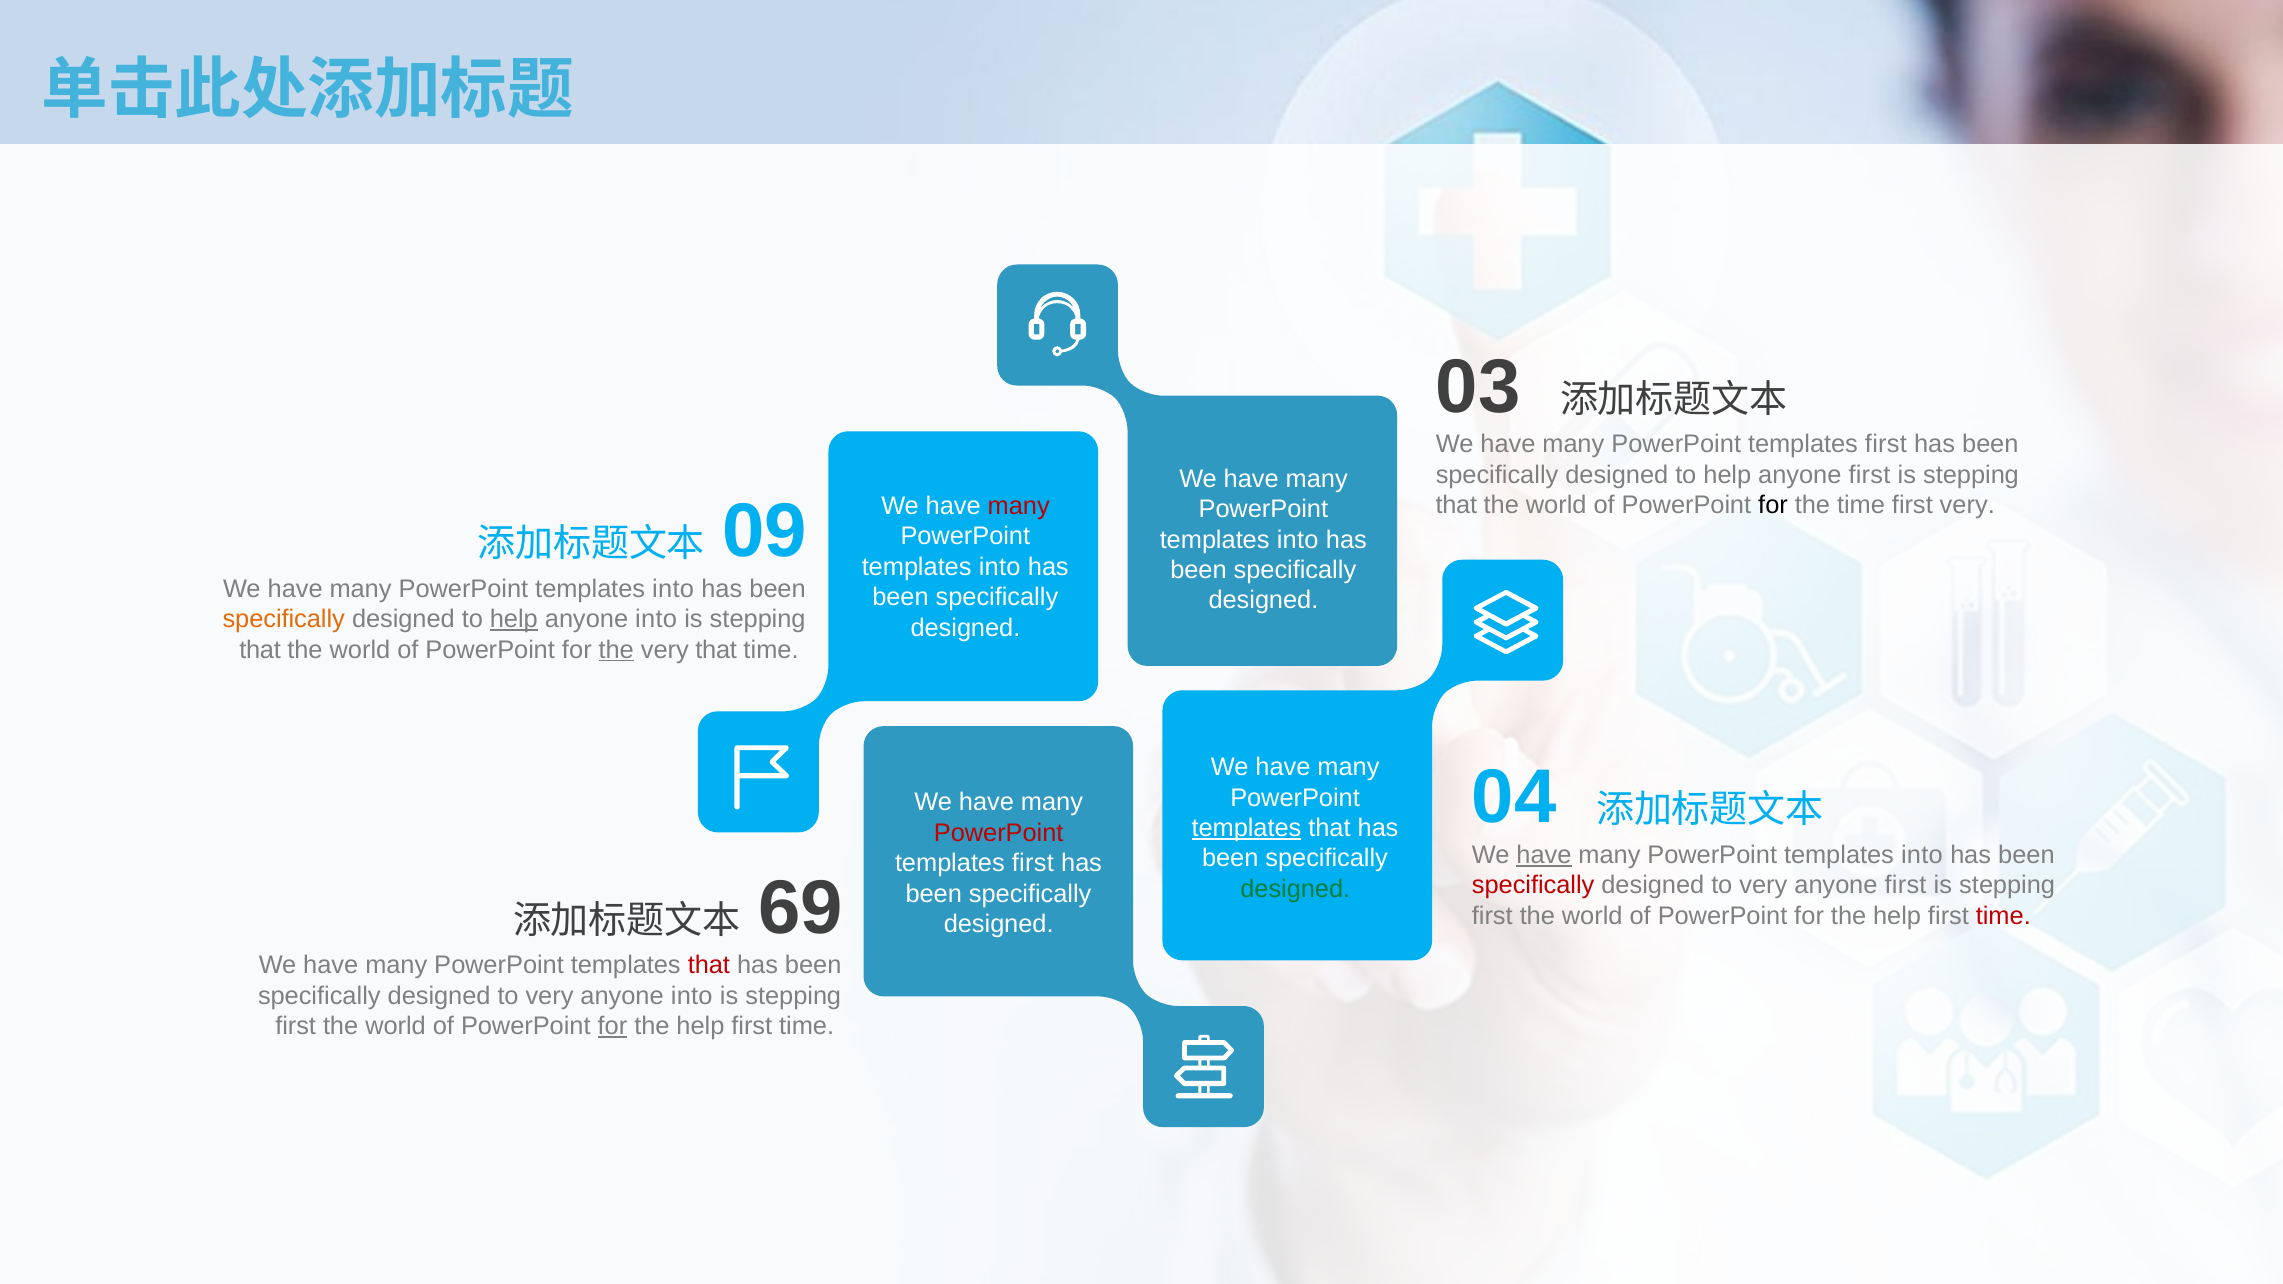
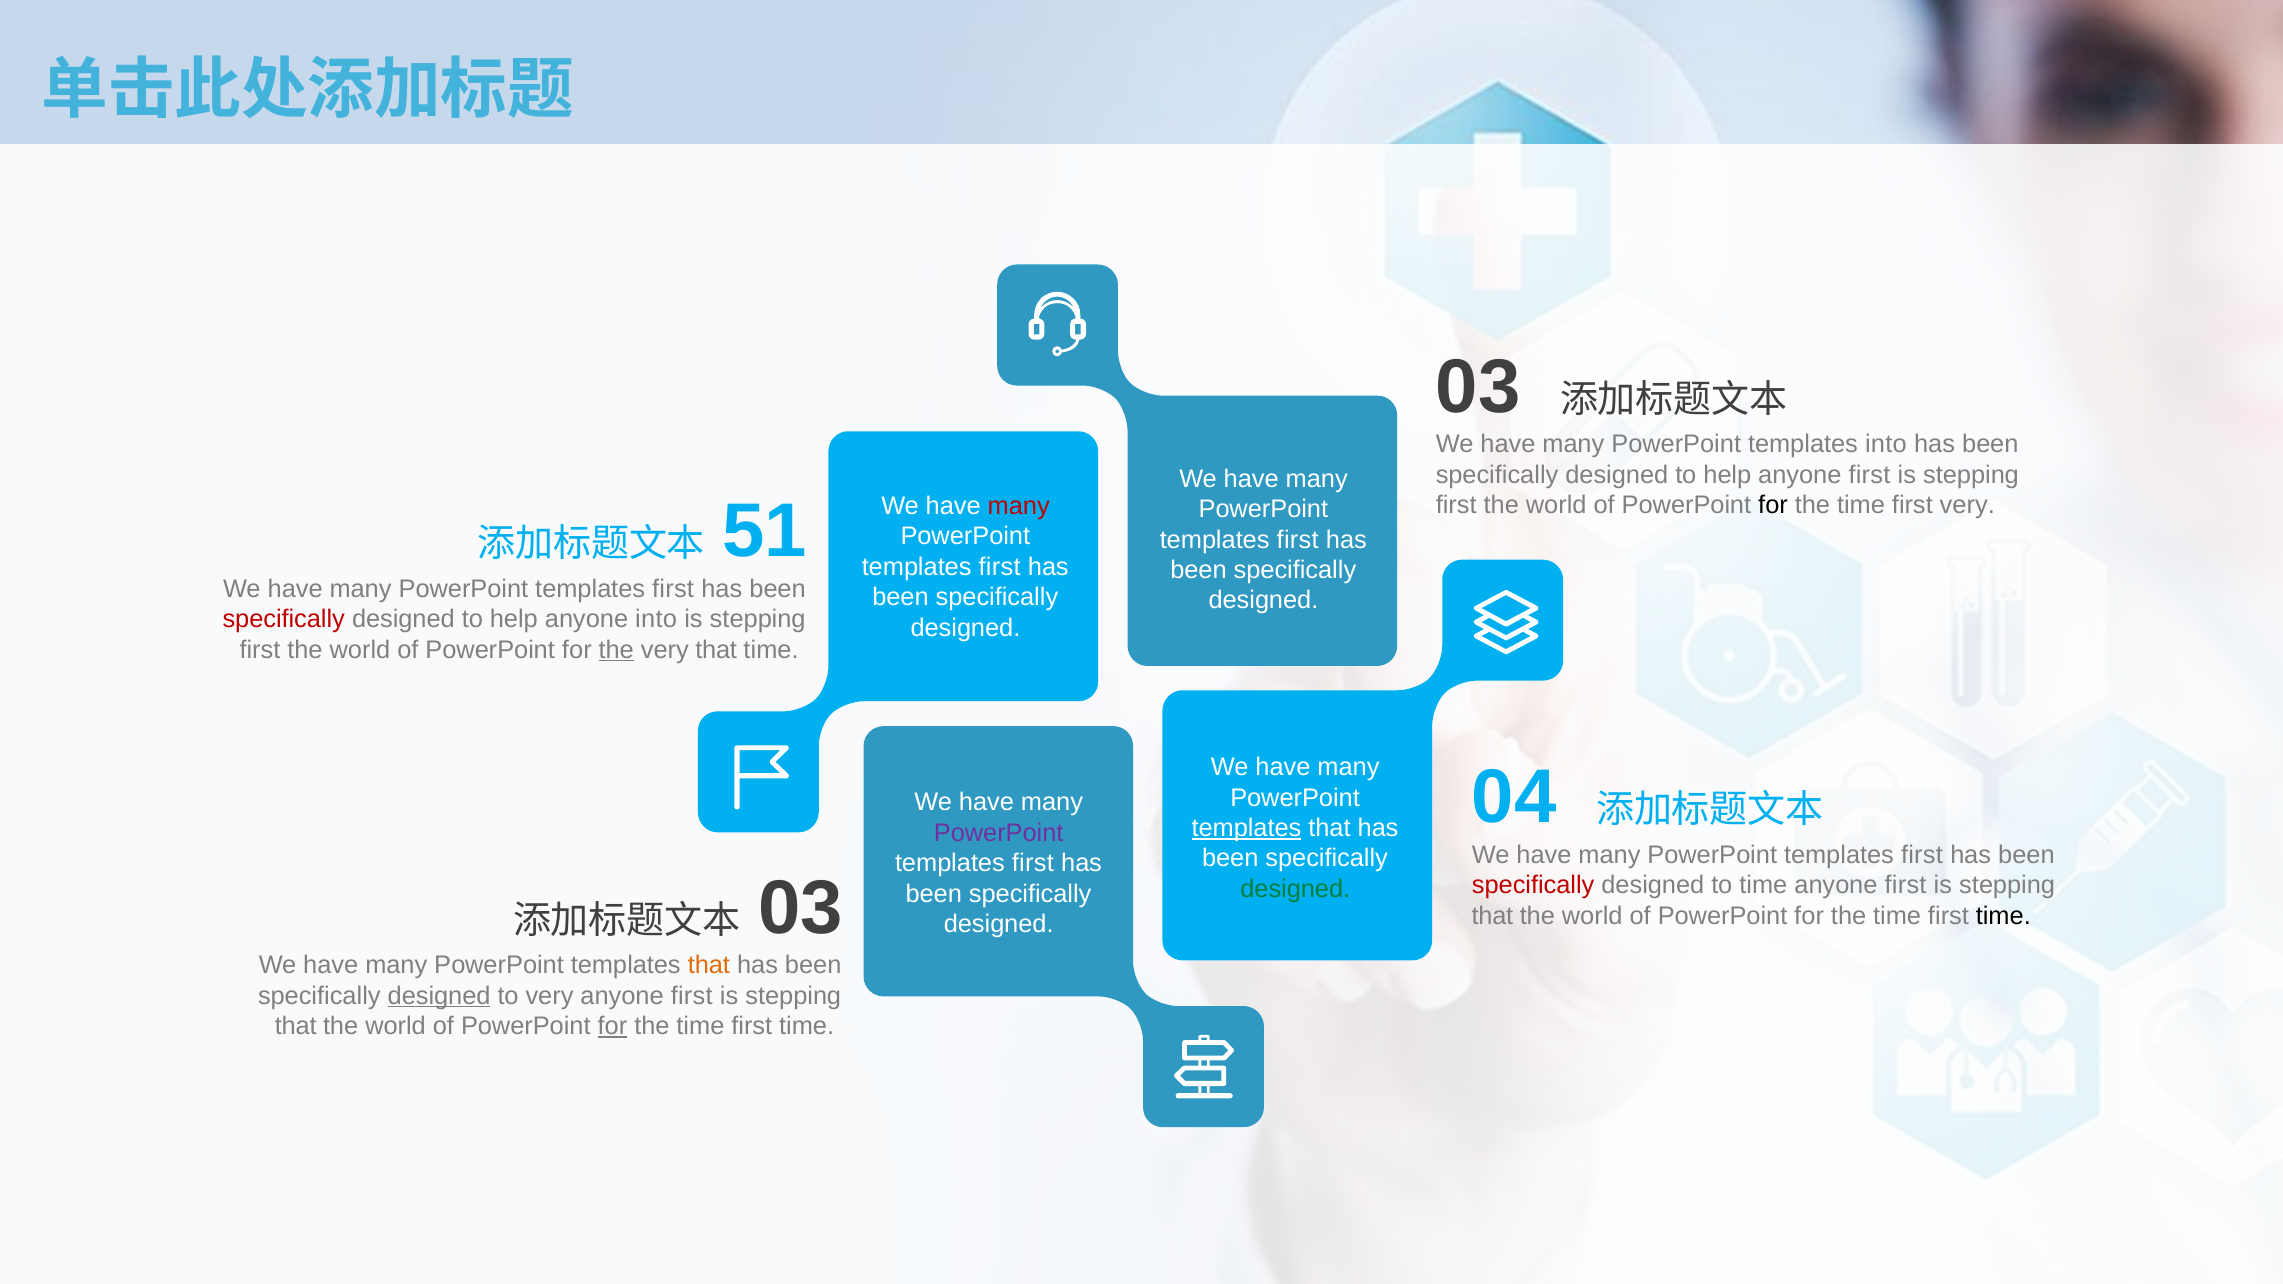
first at (1886, 445): first -> into
that at (1456, 505): that -> first
into at (1298, 540): into -> first
09: 09 -> 51
into at (1000, 567): into -> first
into at (673, 589): into -> first
specifically at (284, 619) colour: orange -> red
help at (514, 619) underline: present -> none
that at (260, 650): that -> first
PowerPoint at (999, 833) colour: red -> purple
have at (1544, 855) underline: present -> none
into at (1922, 855): into -> first
very at (1763, 886): very -> time
first at (1492, 916): first -> that
help at (1897, 916): help -> time
time at (2003, 916) colour: red -> black
69 at (800, 908): 69 -> 03
that at (709, 965) colour: red -> orange
designed at (439, 996) underline: none -> present
into at (692, 996): into -> first
first at (296, 1026): first -> that
help at (700, 1026): help -> time
